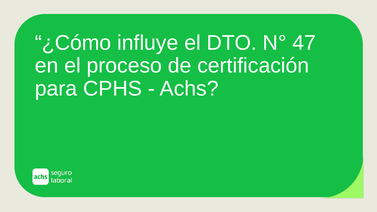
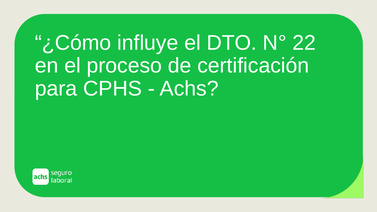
47: 47 -> 22
